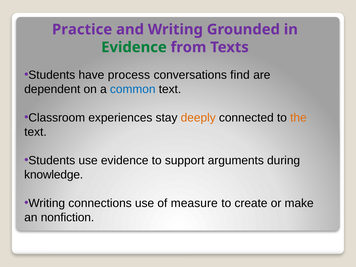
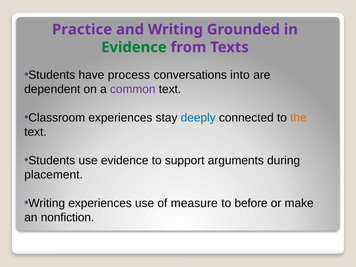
find: find -> into
common colour: blue -> purple
deeply colour: orange -> blue
knowledge: knowledge -> placement
Writing connections: connections -> experiences
create: create -> before
